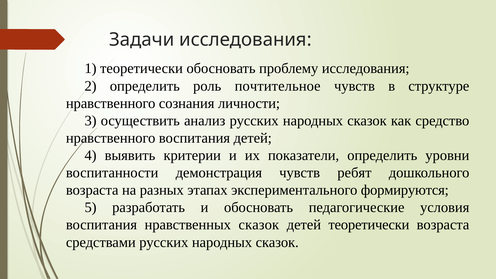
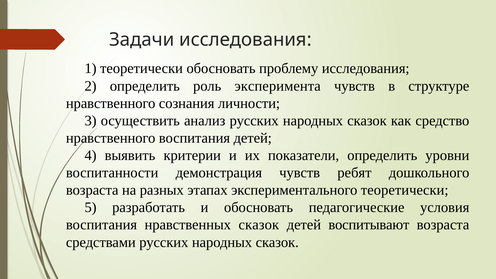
почтительное: почтительное -> эксперимента
экспериментального формируются: формируются -> теоретически
детей теоретически: теоретически -> воспитывают
